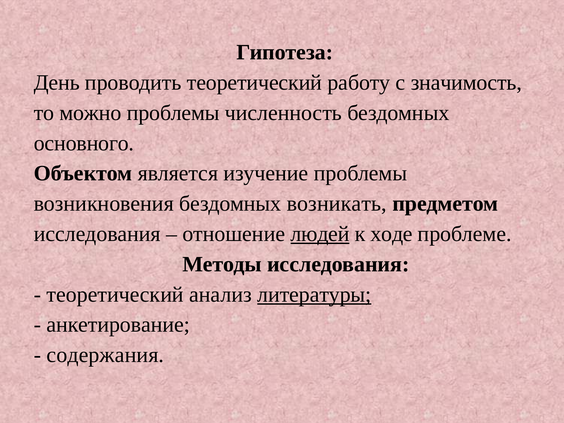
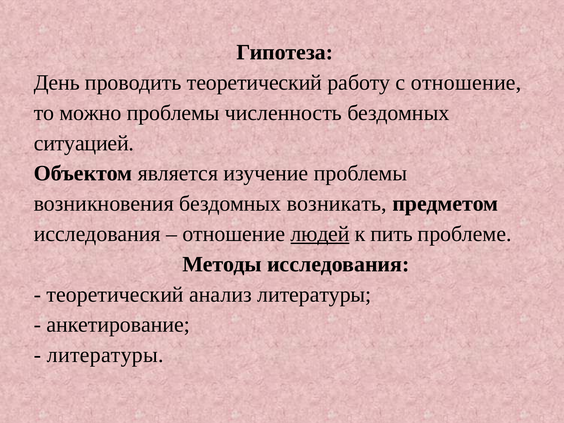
с значимость: значимость -> отношение
основного: основного -> ситуацией
ходе: ходе -> пить
литературы at (314, 294) underline: present -> none
содержания at (105, 355): содержания -> литературы
